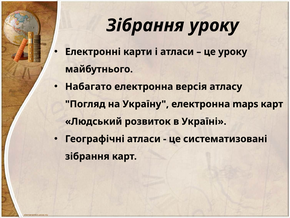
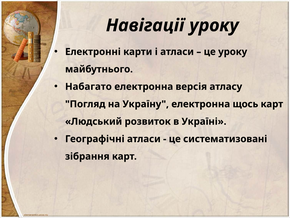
Зібрання at (145, 25): Зібрання -> Навігації
maps: maps -> щось
